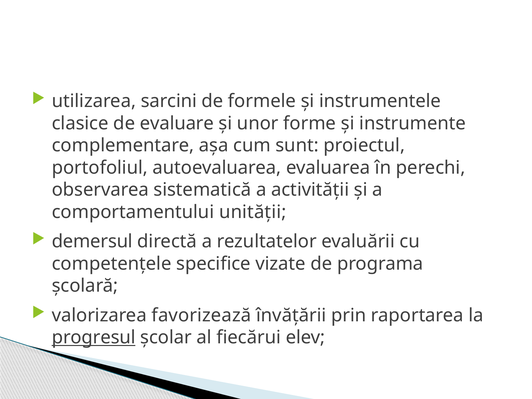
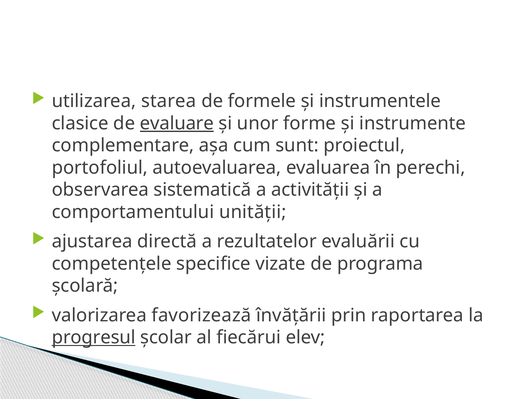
sarcini: sarcini -> starea
evaluare underline: none -> present
demersul: demersul -> ajustarea
